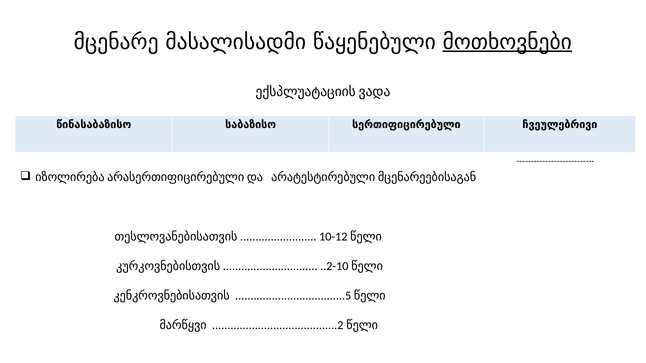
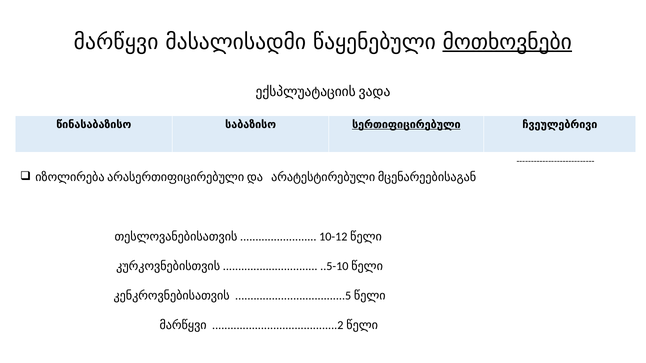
მცენარე at (116, 42): მცენარე -> მარწყვი
სერთიფიცირებული underline: none -> present
..2-10: ..2-10 -> ..5-10
